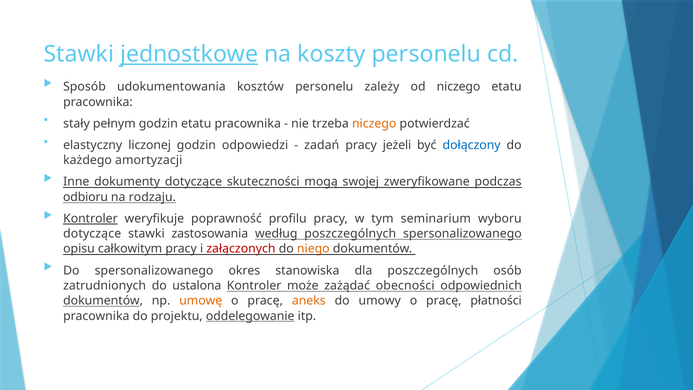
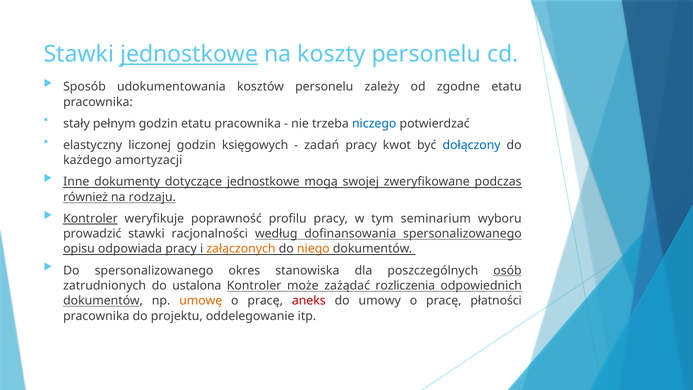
od niczego: niczego -> zgodne
niczego at (374, 124) colour: orange -> blue
odpowiedzi: odpowiedzi -> księgowych
jeżeli: jeżeli -> kwot
dotyczące skuteczności: skuteczności -> jednostkowe
odbioru: odbioru -> również
dotyczące at (92, 234): dotyczące -> prowadzić
zastosowania: zastosowania -> racjonalności
według poszczególnych: poszczególnych -> dofinansowania
całkowitym: całkowitym -> odpowiada
załączonych colour: red -> orange
osób underline: none -> present
obecności: obecności -> rozliczenia
aneks colour: orange -> red
oddelegowanie underline: present -> none
